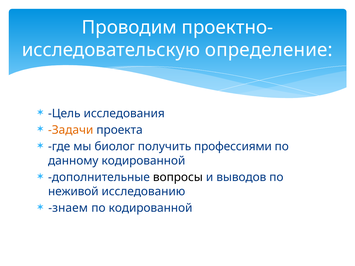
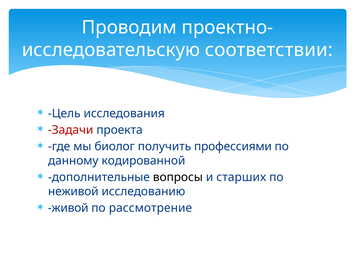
определение: определение -> соответствии
Задачи colour: orange -> red
выводов: выводов -> старших
знаем: знаем -> живой
по кодированной: кодированной -> рассмотрение
